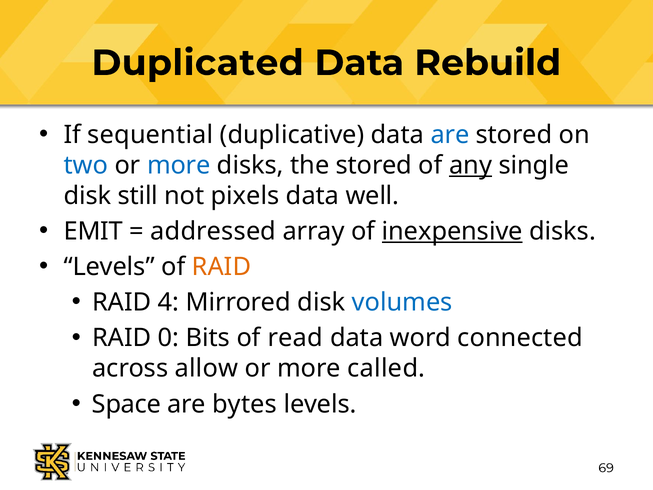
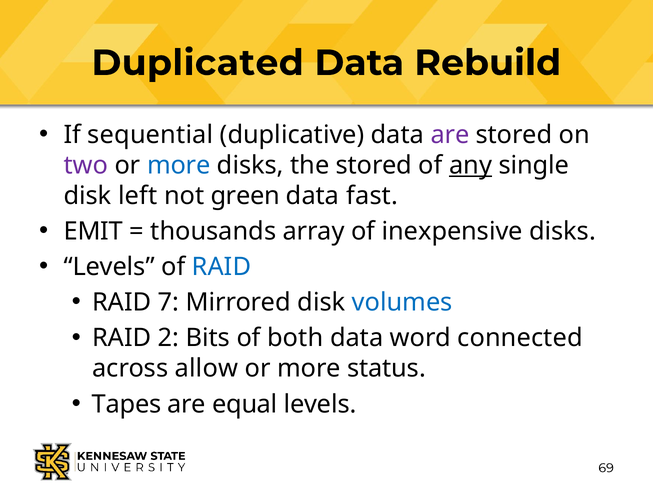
are at (450, 135) colour: blue -> purple
two colour: blue -> purple
still: still -> left
pixels: pixels -> green
well: well -> fast
addressed: addressed -> thousands
inexpensive underline: present -> none
RAID at (221, 267) colour: orange -> blue
4: 4 -> 7
0: 0 -> 2
read: read -> both
called: called -> status
Space: Space -> Tapes
bytes: bytes -> equal
